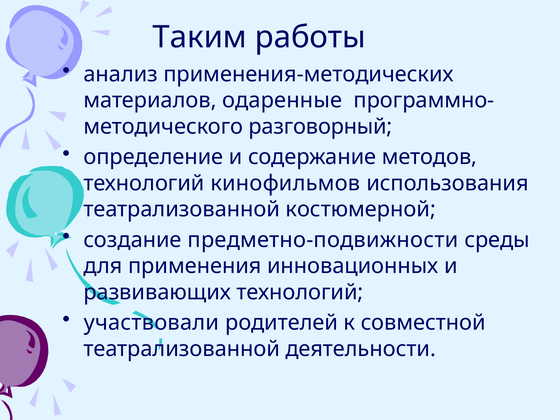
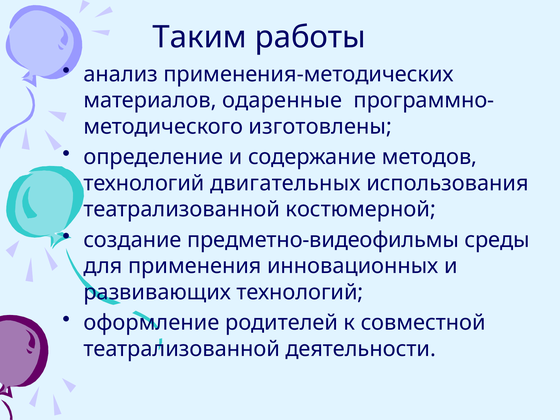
разговорный: разговорный -> изготовлены
кинофильмов: кинофильмов -> двигательных
предметно-подвижности: предметно-подвижности -> предметно-видеофильмы
участвовали: участвовали -> оформление
